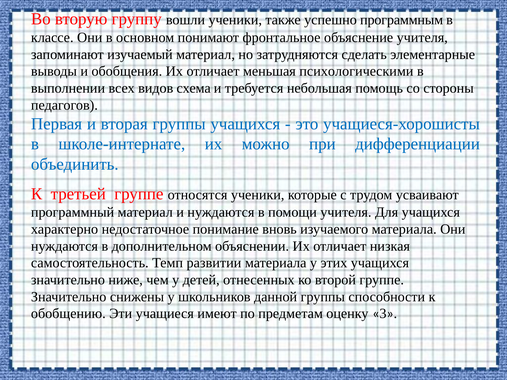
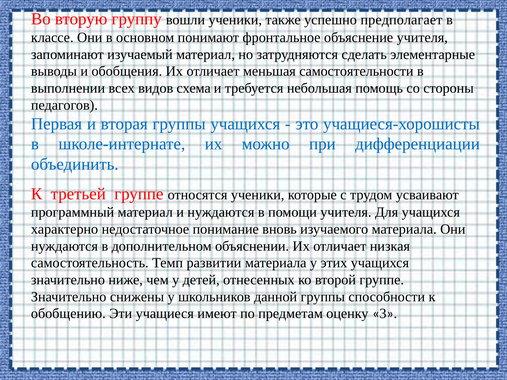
программным: программным -> предполагает
психологическими: психологическими -> самостоятельности
